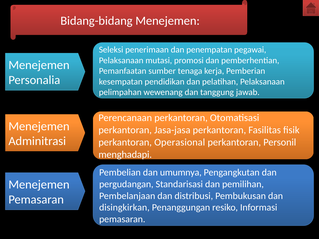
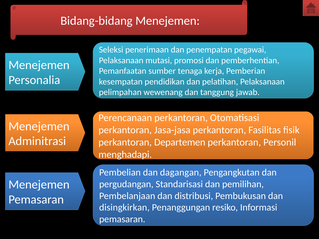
Operasional: Operasional -> Departemen
umumnya: umumnya -> dagangan
